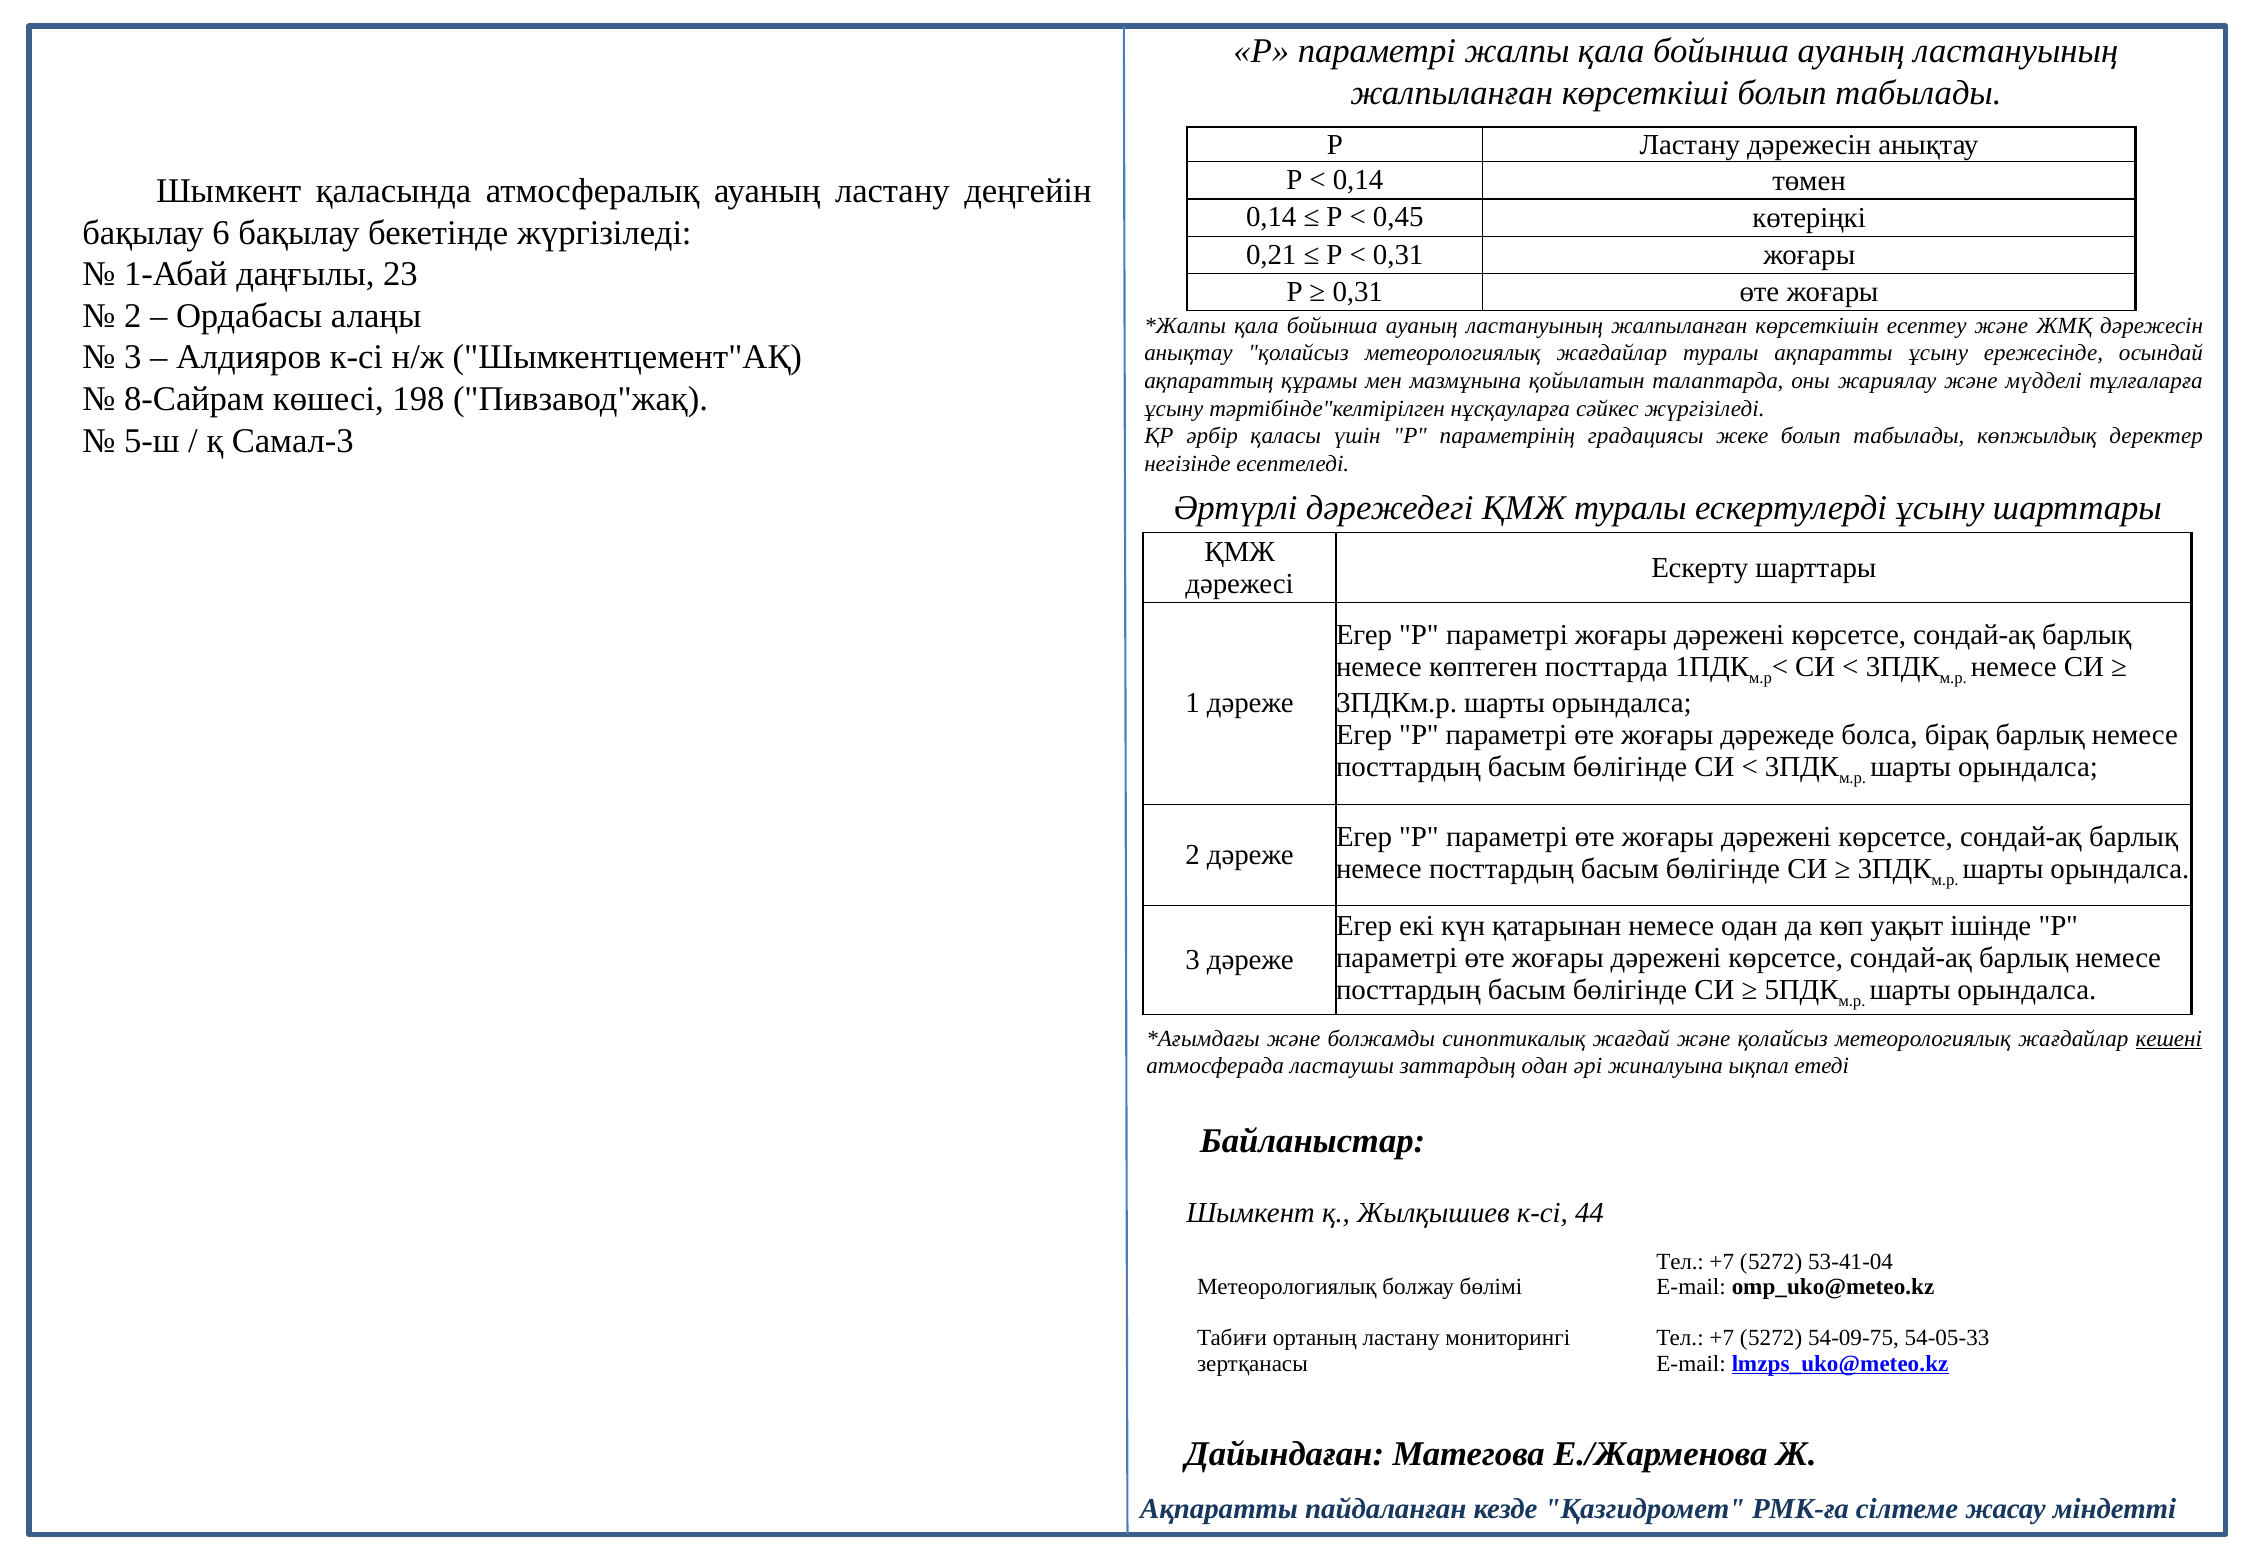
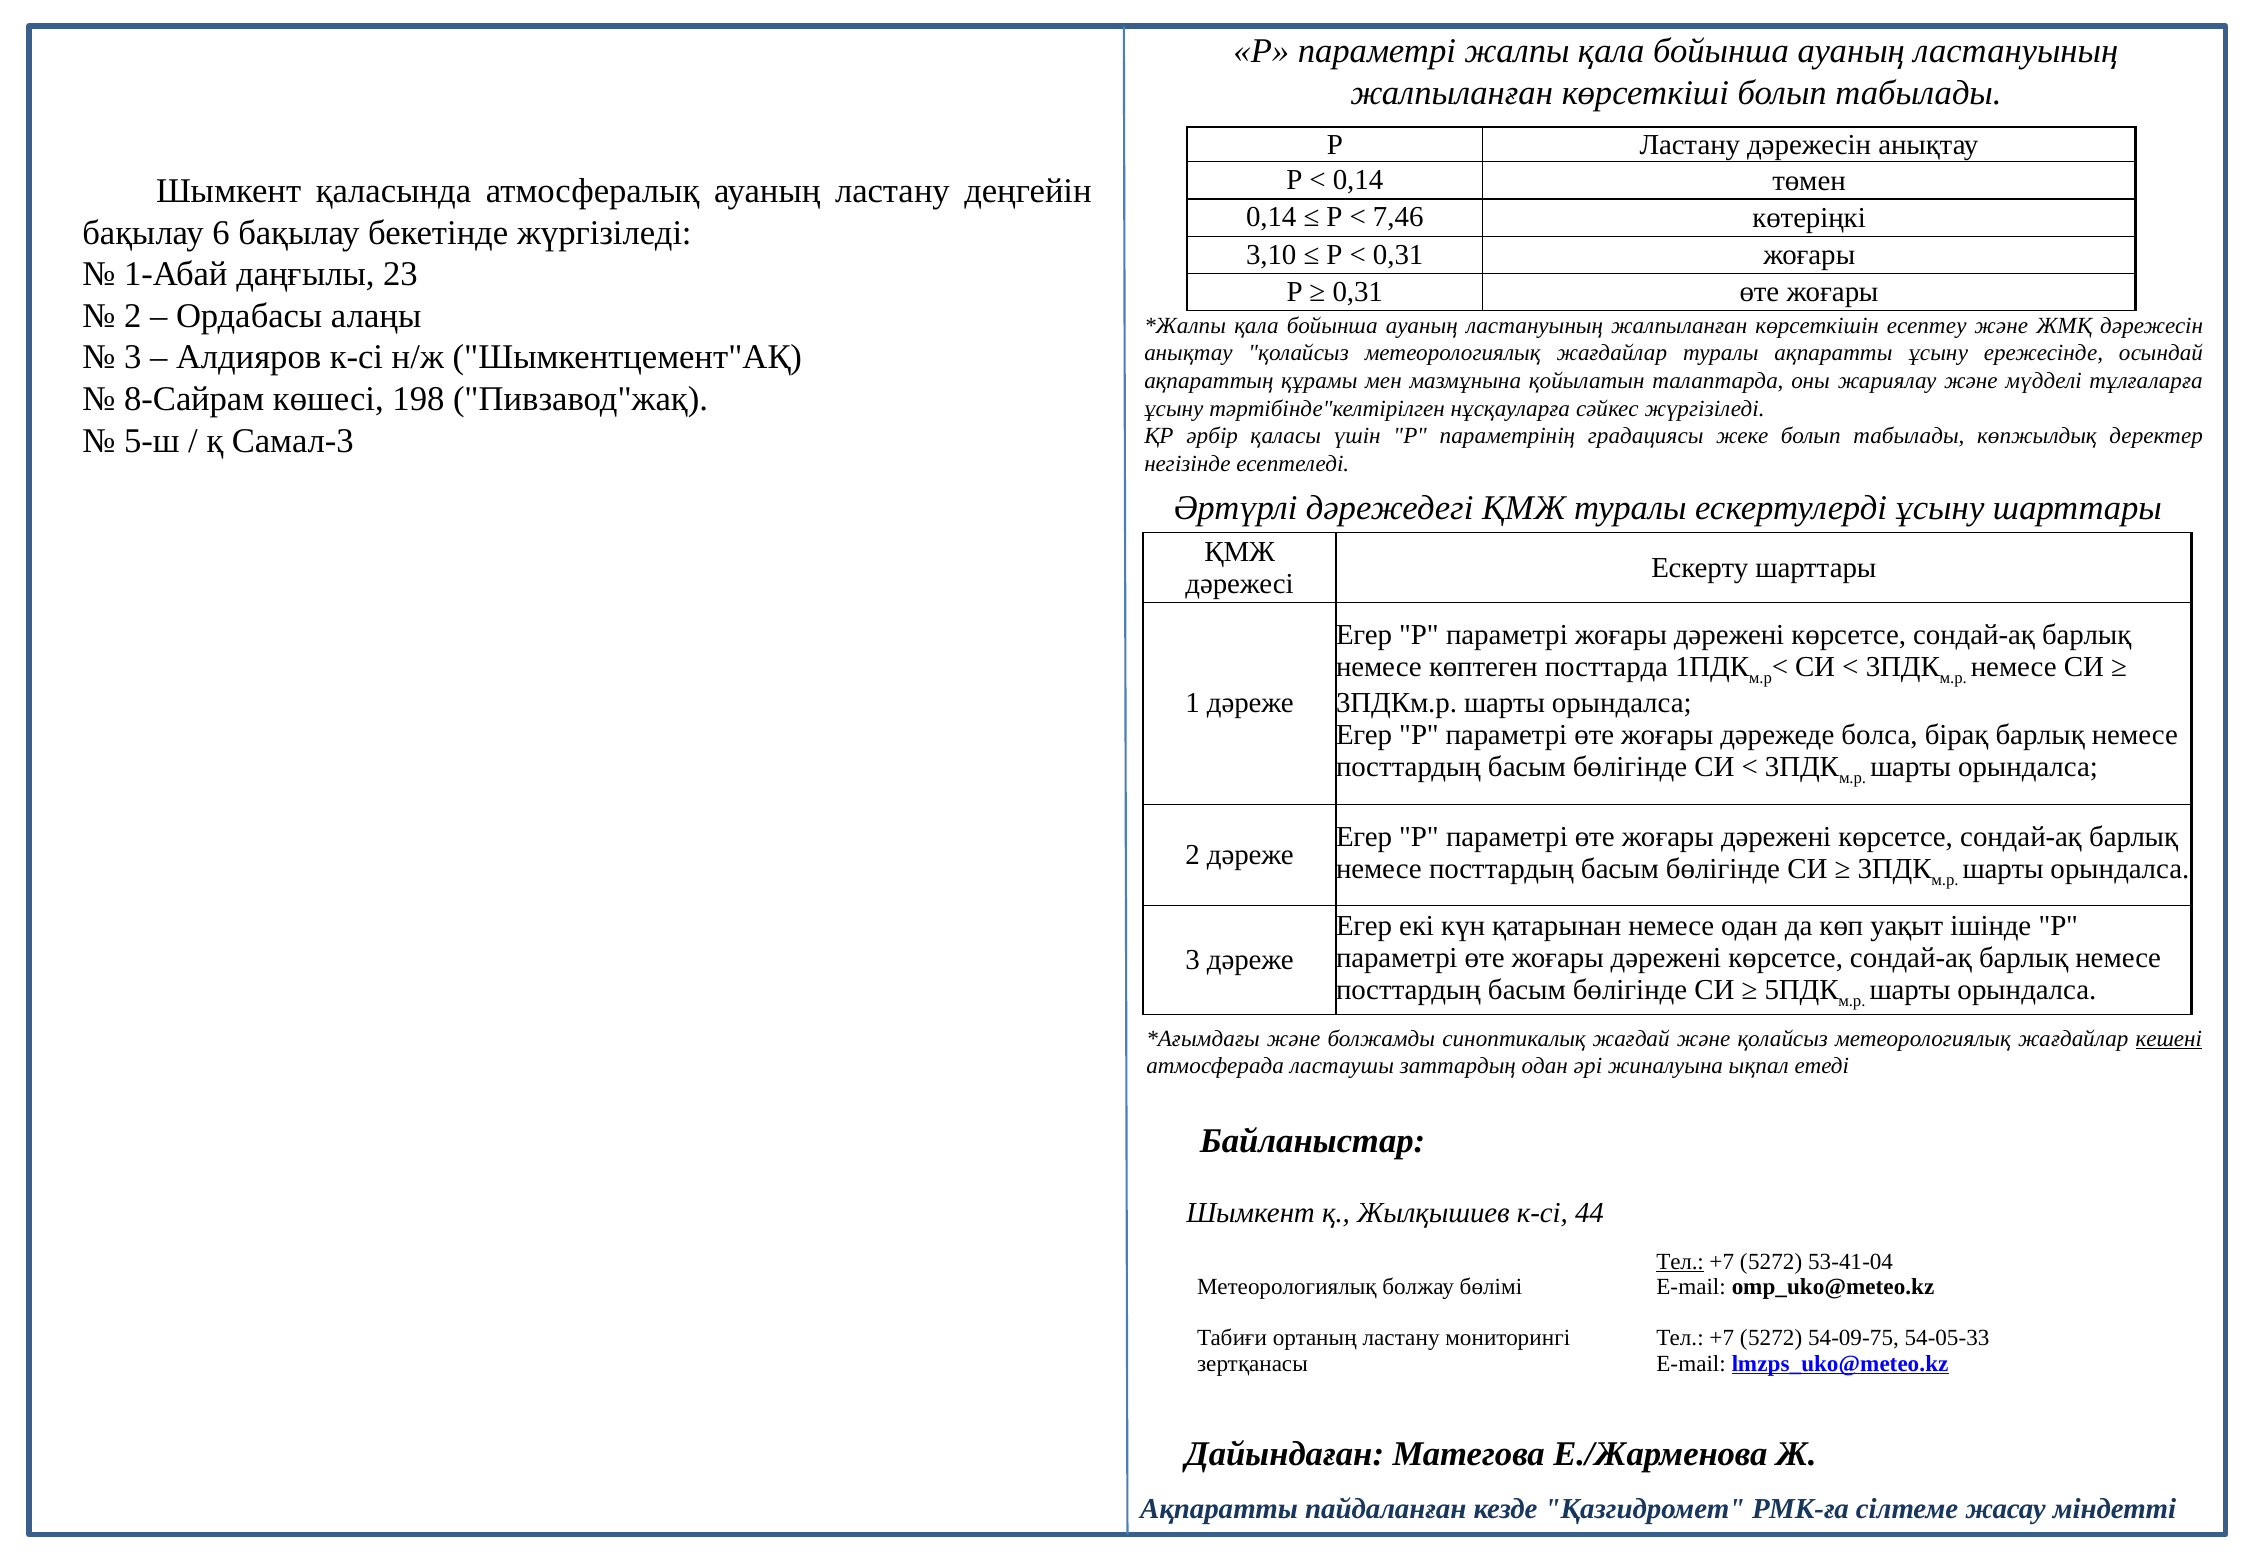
0,45: 0,45 -> 7,46
0,21: 0,21 -> 3,10
Тел at (1680, 1262) underline: none -> present
